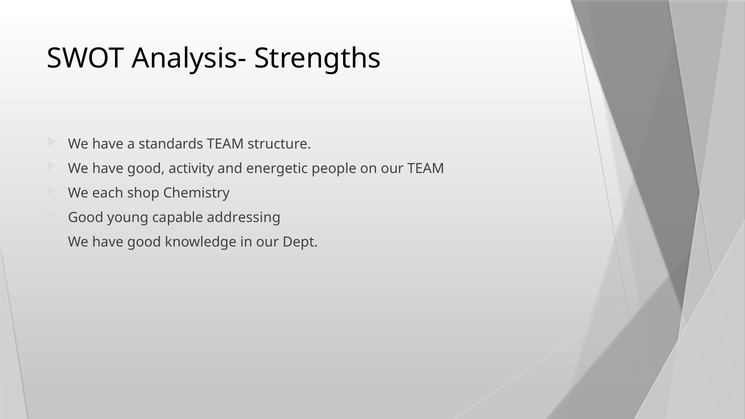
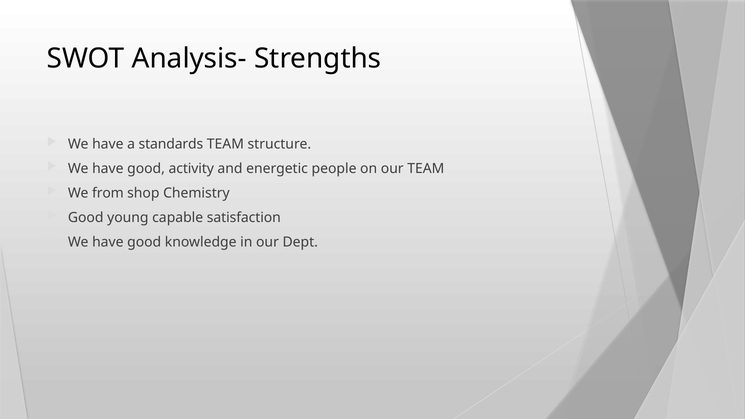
each: each -> from
addressing: addressing -> satisfaction
